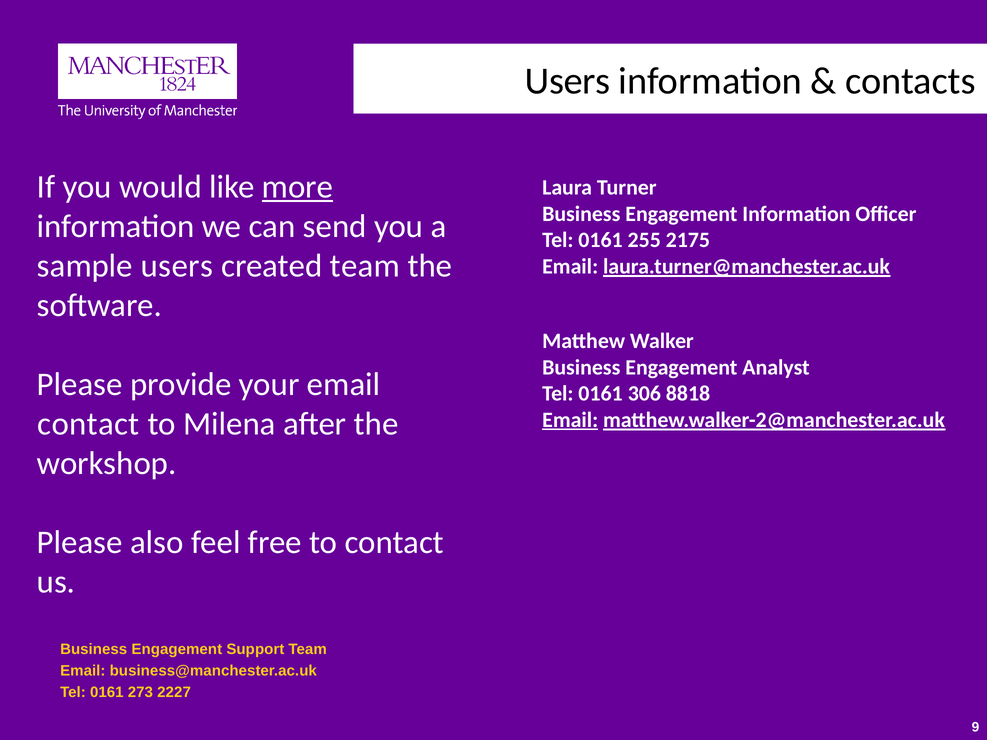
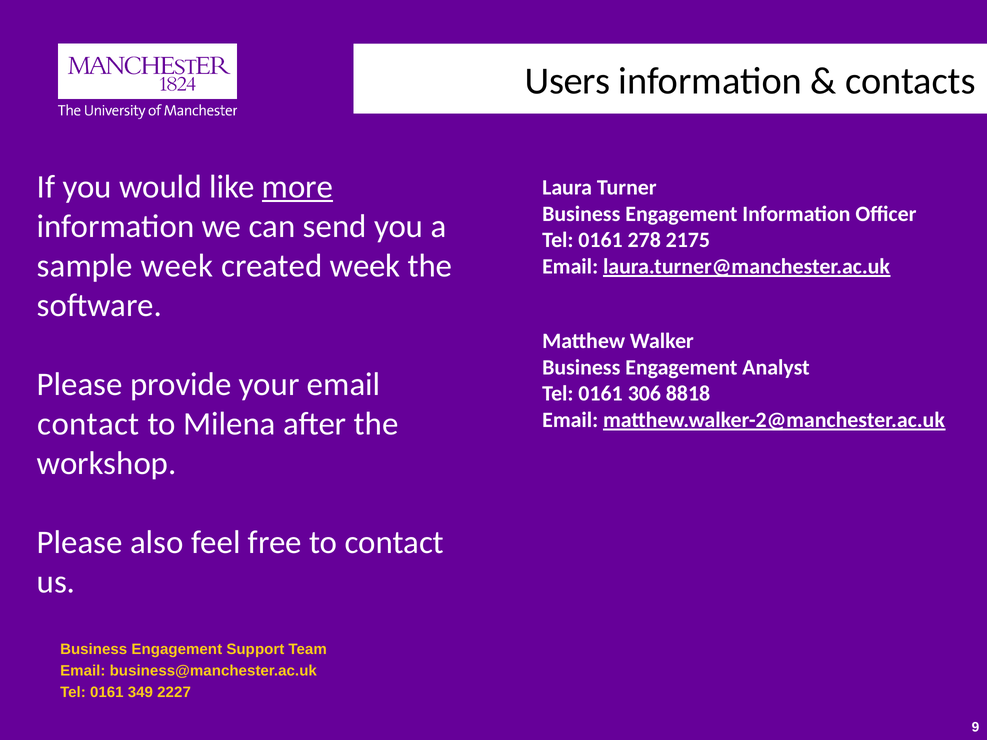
255: 255 -> 278
sample users: users -> week
created team: team -> week
Email at (570, 420) underline: present -> none
273: 273 -> 349
